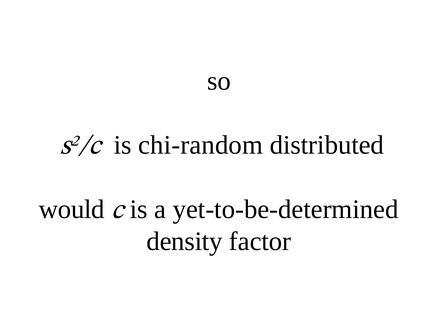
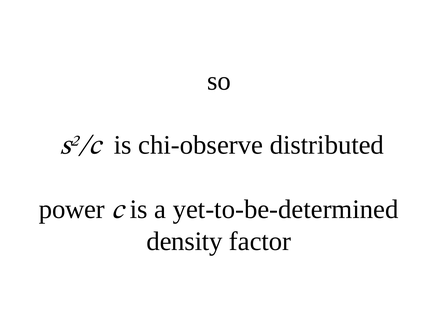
chi-random: chi-random -> chi-observe
would: would -> power
